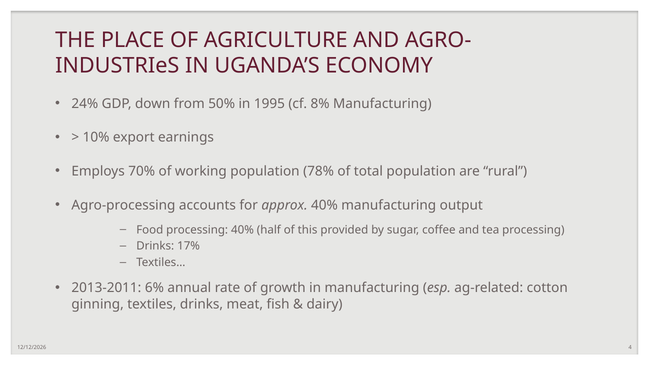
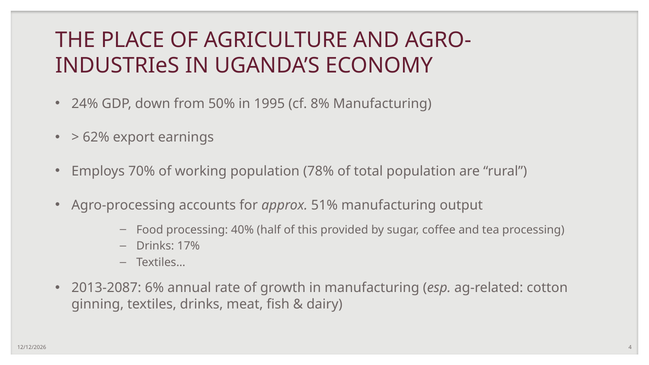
10%: 10% -> 62%
approx 40%: 40% -> 51%
2013-2011: 2013-2011 -> 2013-2087
